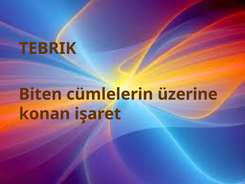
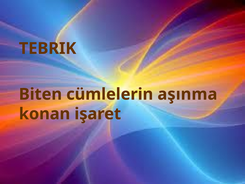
üzerine: üzerine -> aşınma
